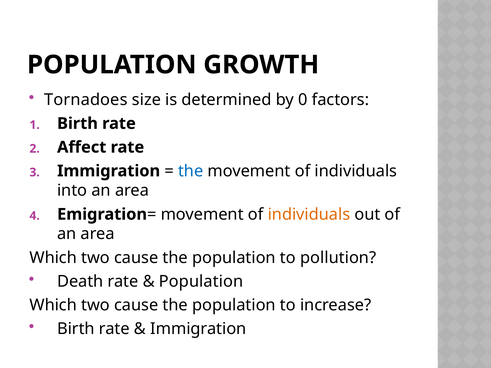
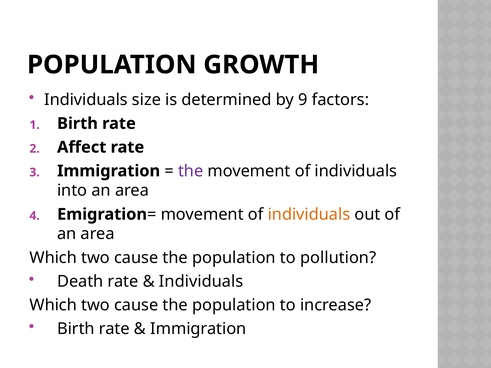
Tornadoes at (86, 100): Tornadoes -> Individuals
0: 0 -> 9
the at (191, 171) colour: blue -> purple
Population at (201, 282): Population -> Individuals
